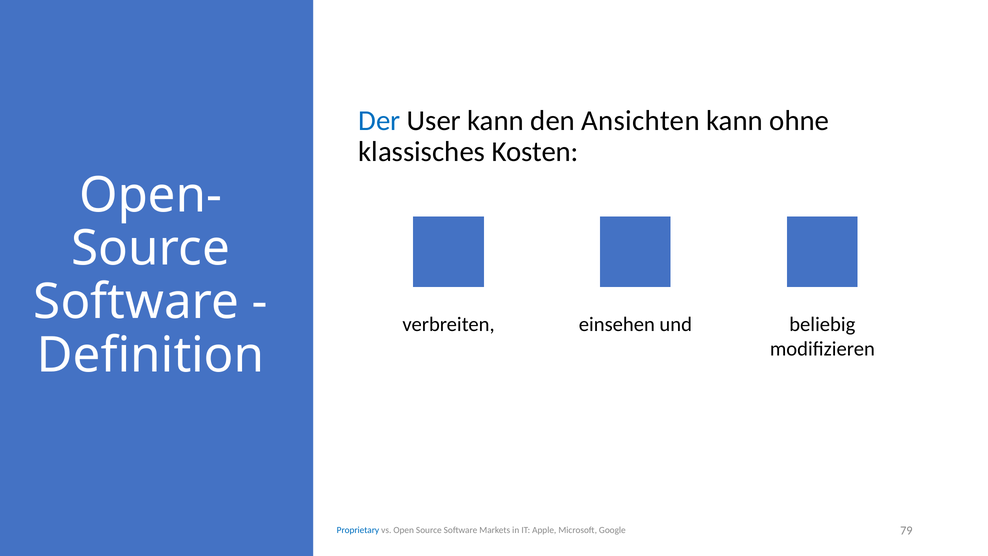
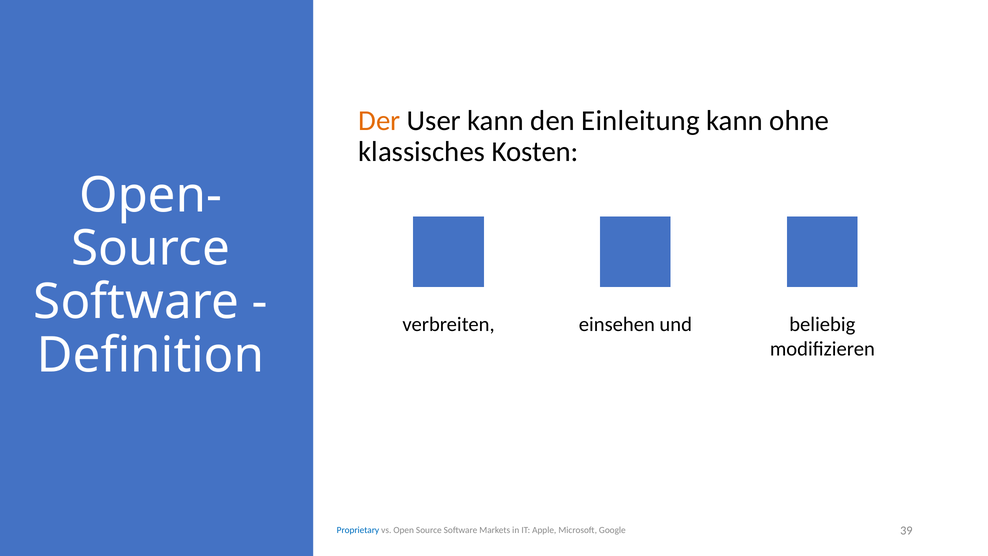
Der colour: blue -> orange
Ansichten: Ansichten -> Einleitung
79: 79 -> 39
